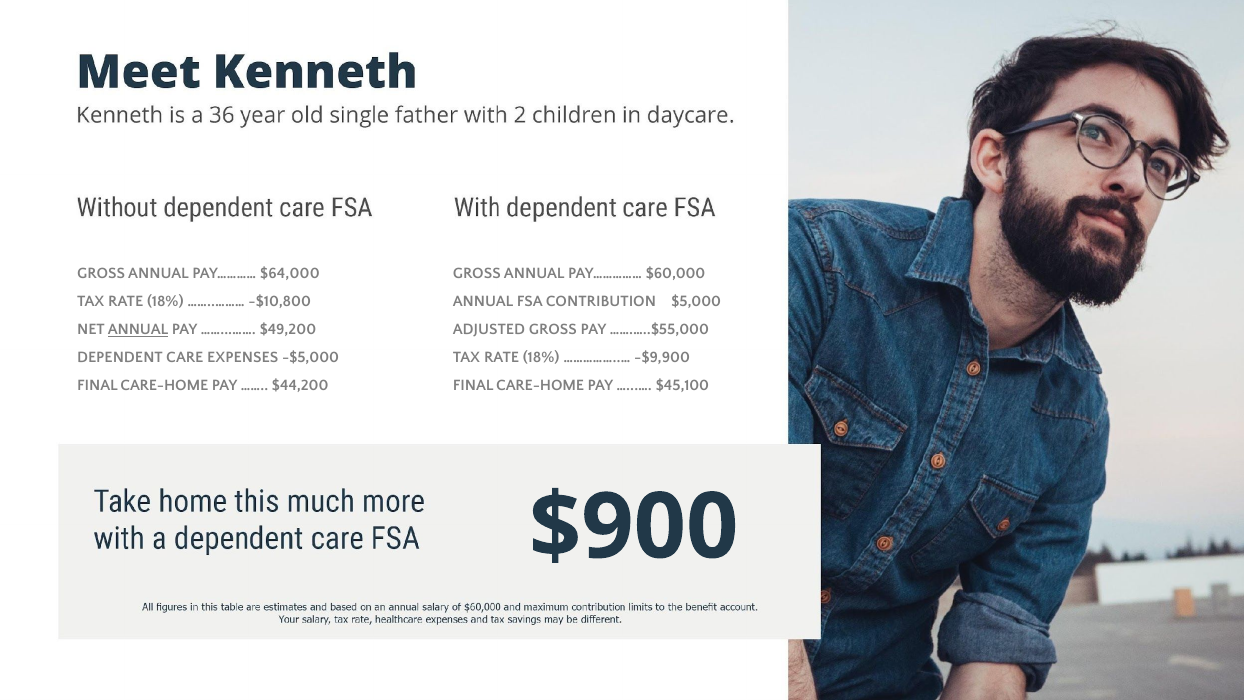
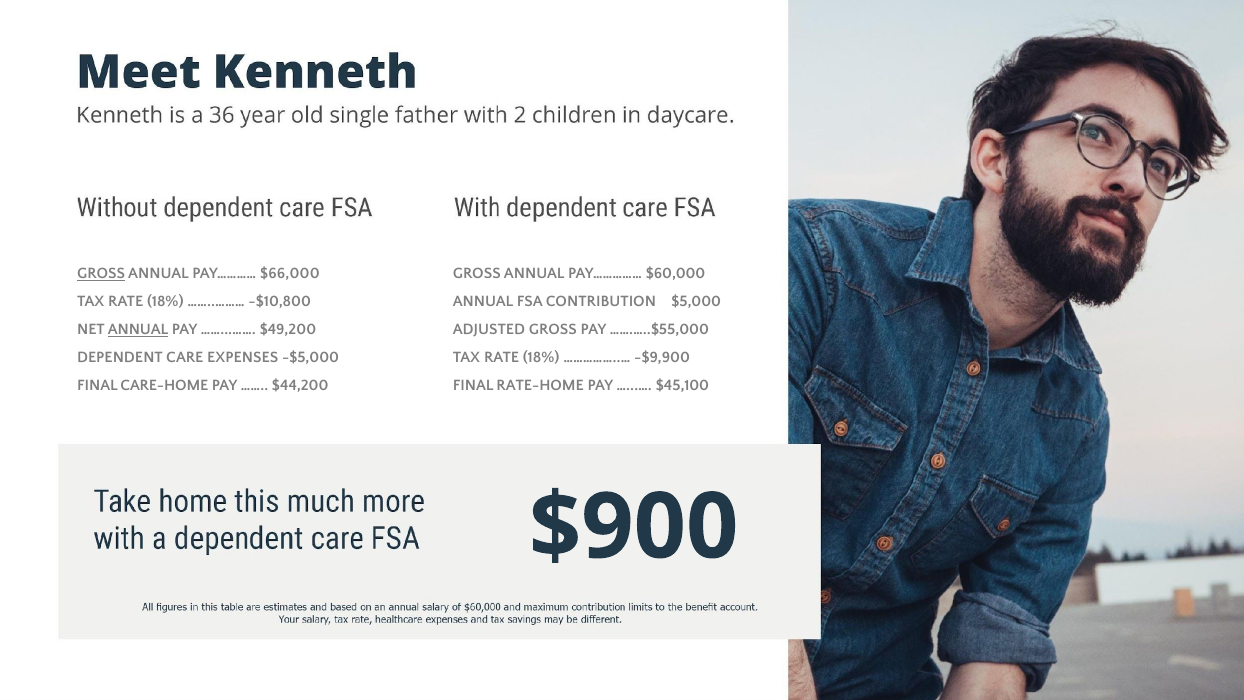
GROSS at (101, 273) underline: none -> present
$64,000: $64,000 -> $66,000
CARE-HOME at (540, 386): CARE-HOME -> RATE-HOME
